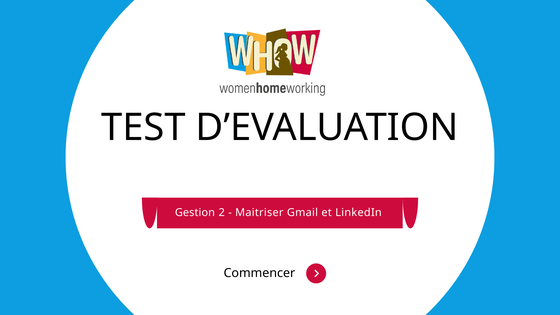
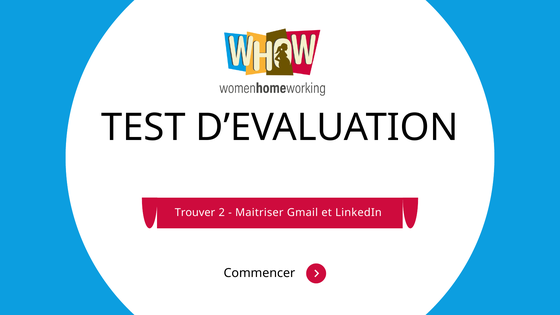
Gestion: Gestion -> Trouver
